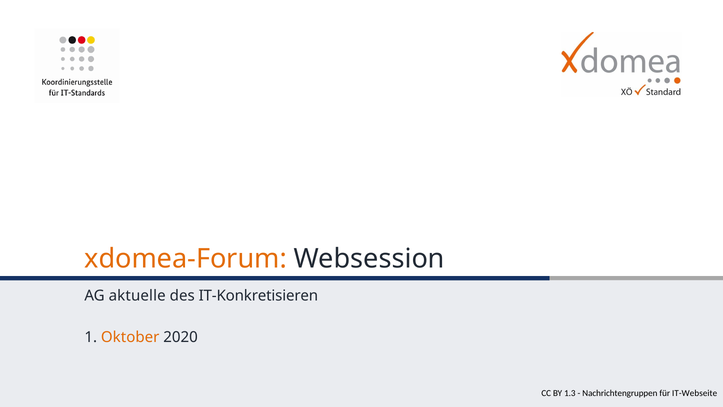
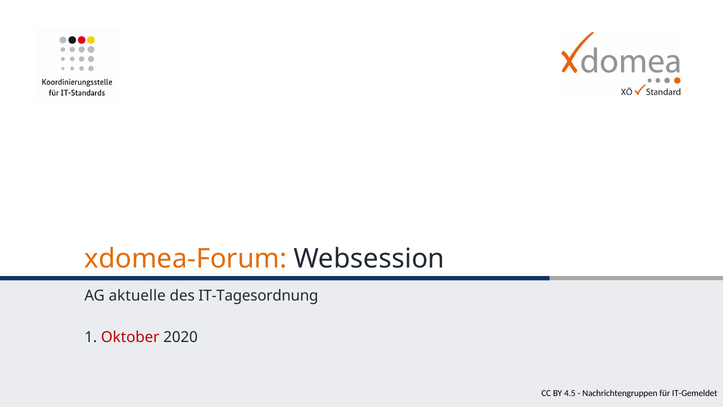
IT-Konkretisieren: IT-Konkretisieren -> IT-Tagesordnung
Oktober colour: orange -> red
1.3: 1.3 -> 4.5
IT-Webseite: IT-Webseite -> IT-Gemeldet
